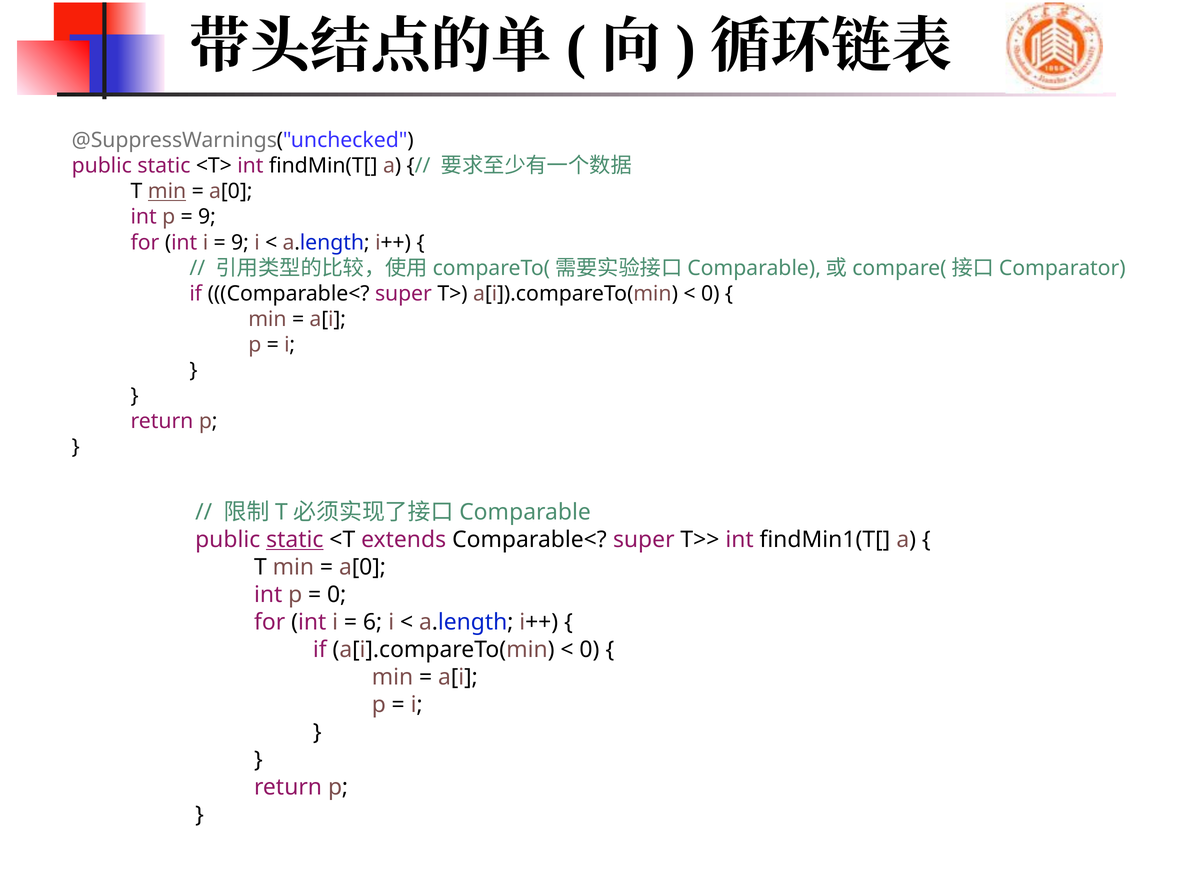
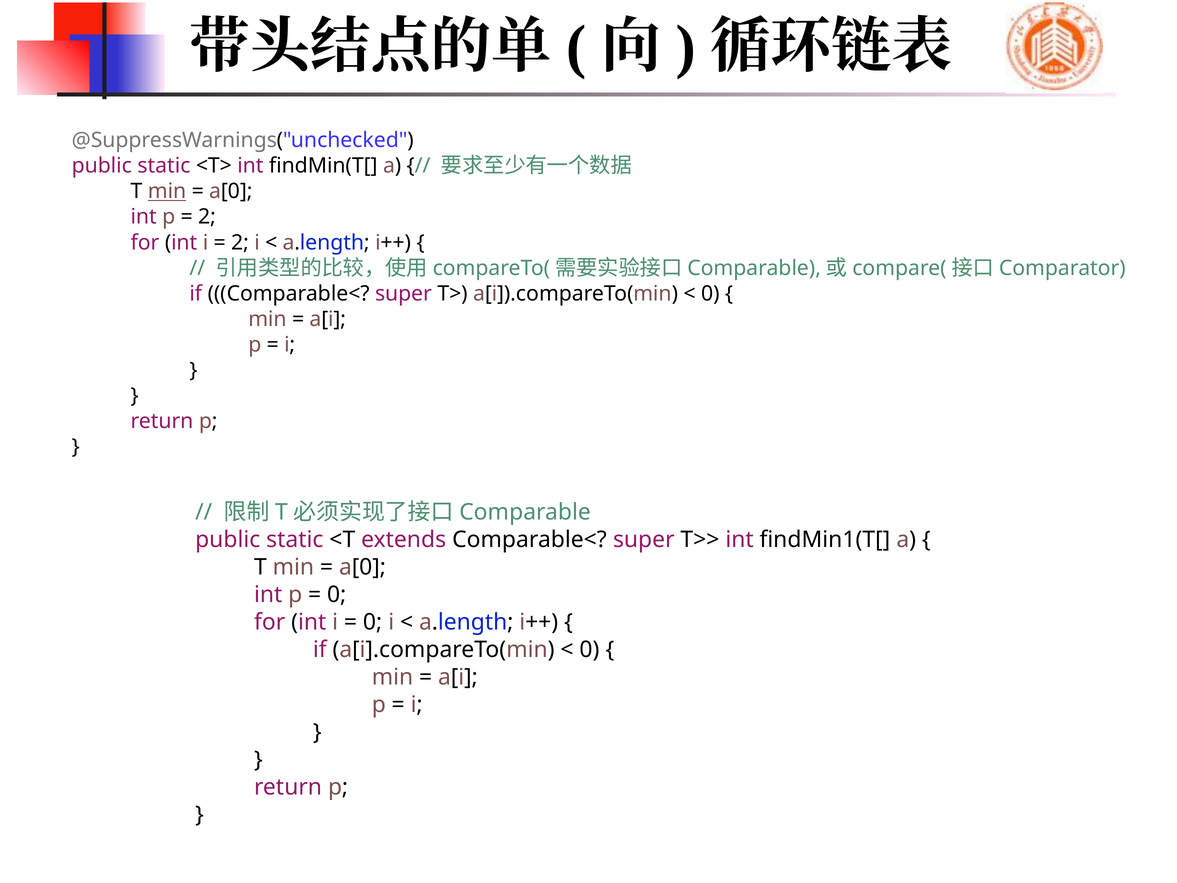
9 at (207, 217): 9 -> 2
9 at (240, 242): 9 -> 2
static at (295, 539) underline: present -> none
6 at (373, 622): 6 -> 0
